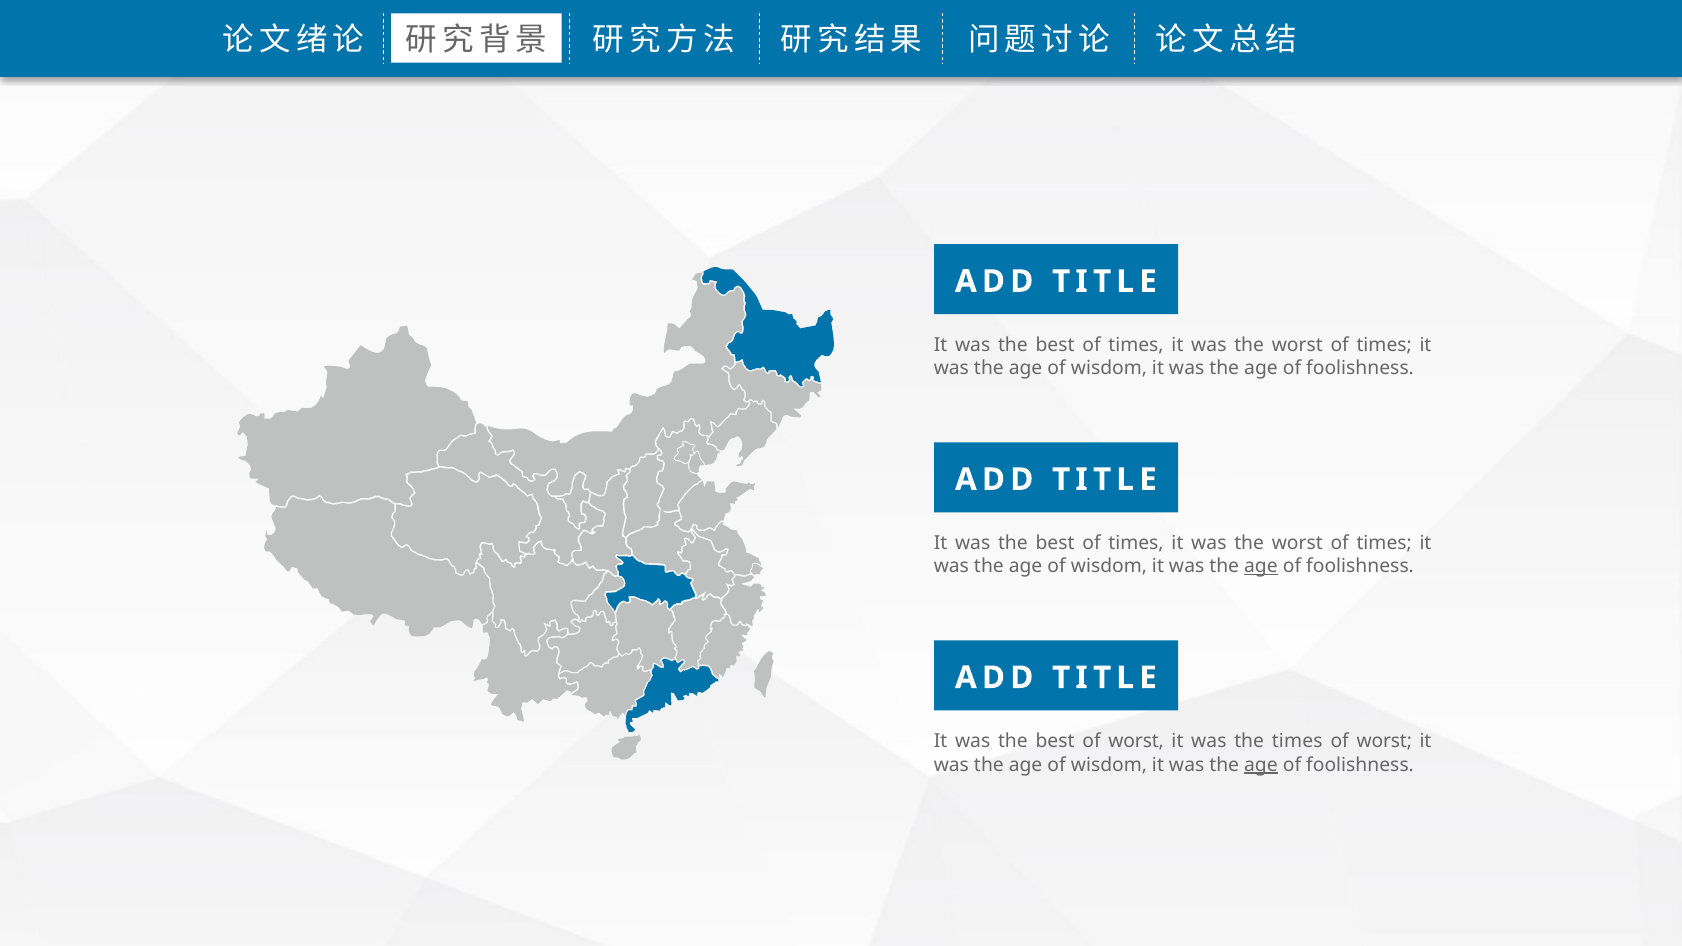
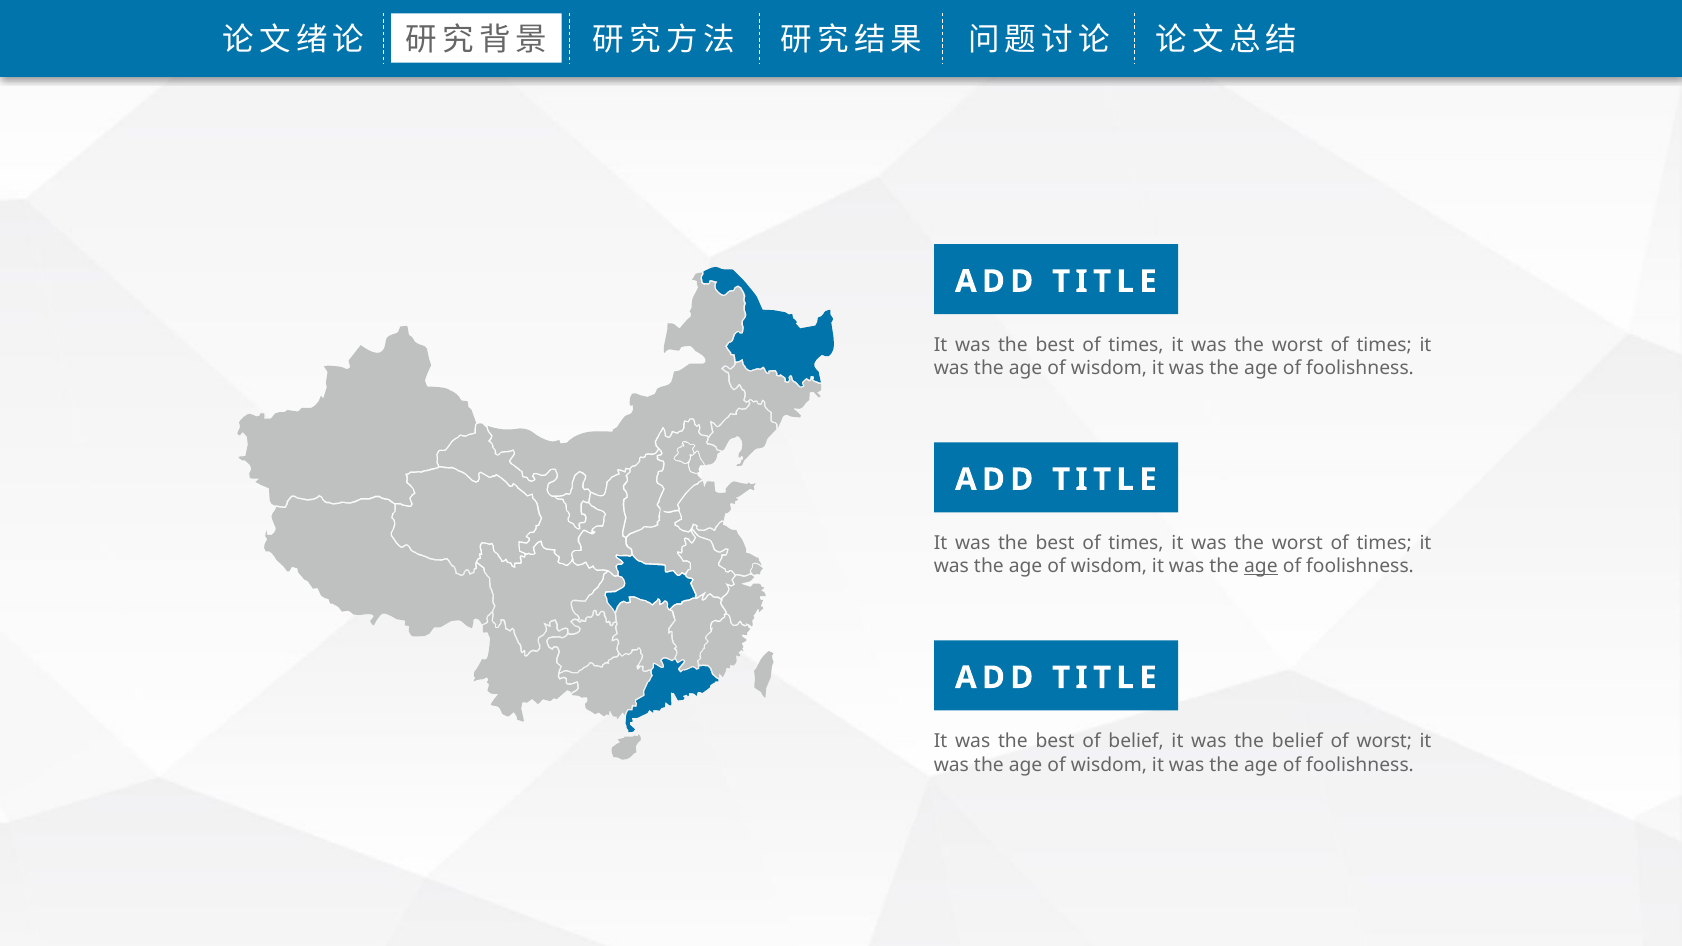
best of worst: worst -> belief
the times: times -> belief
age at (1261, 765) underline: present -> none
